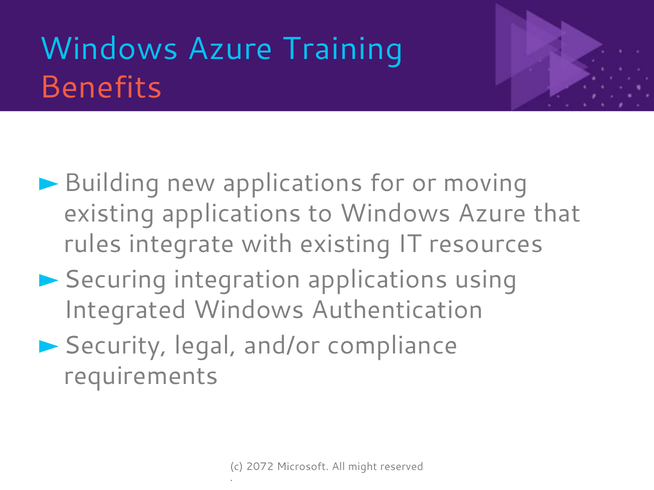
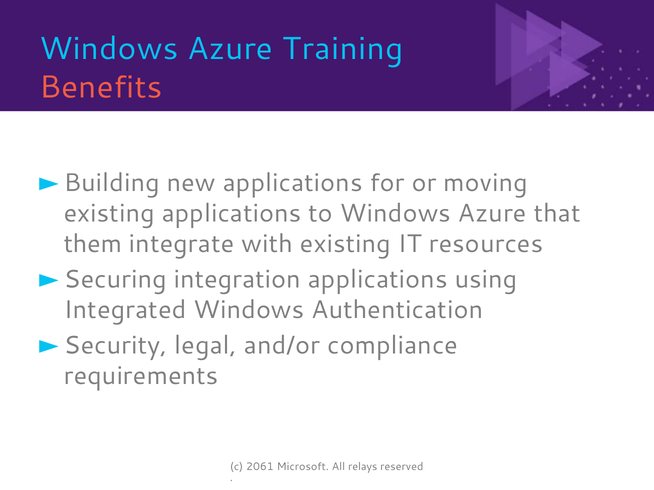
rules: rules -> them
2072: 2072 -> 2061
might: might -> relays
